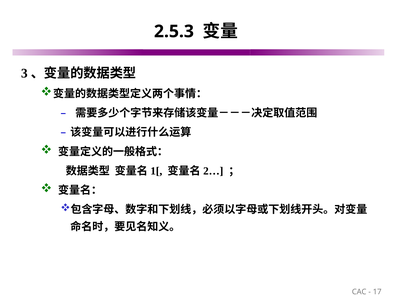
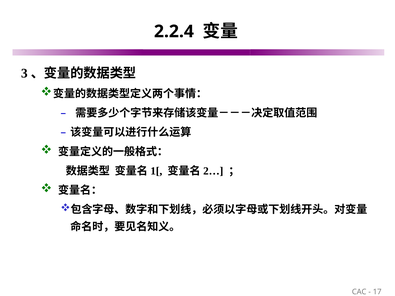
2.5.3: 2.5.3 -> 2.2.4
